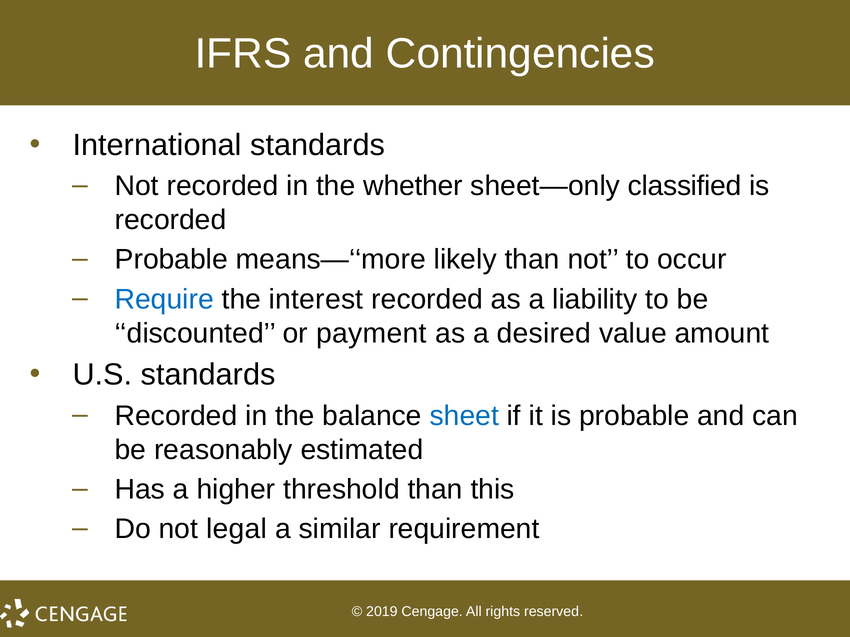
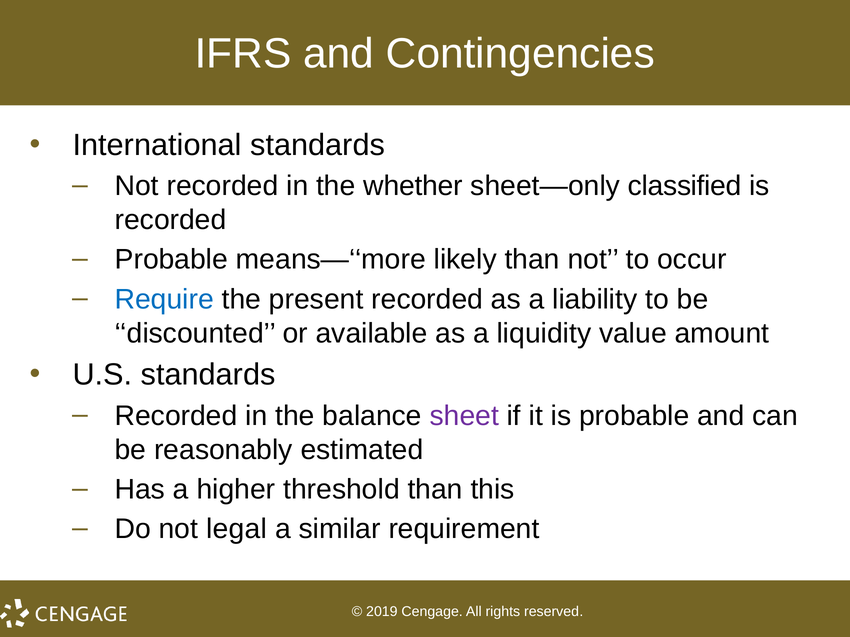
interest: interest -> present
payment: payment -> available
desired: desired -> liquidity
sheet colour: blue -> purple
